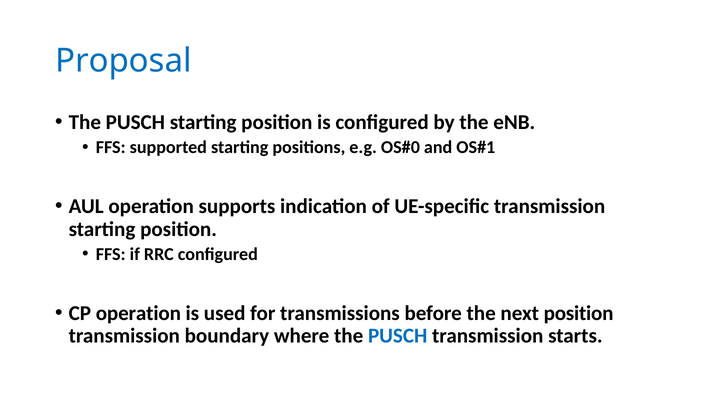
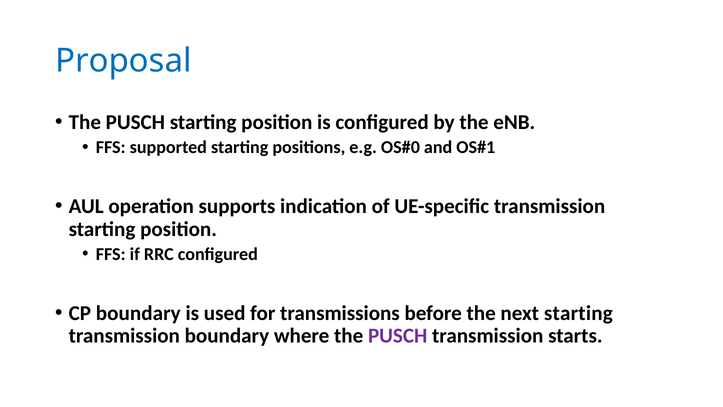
CP operation: operation -> boundary
next position: position -> starting
PUSCH at (398, 336) colour: blue -> purple
